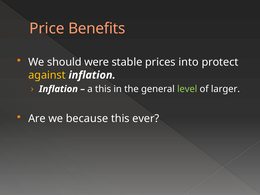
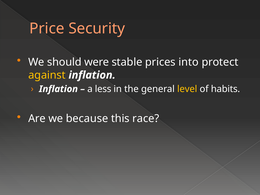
Benefits: Benefits -> Security
a this: this -> less
level colour: light green -> yellow
larger: larger -> habits
ever: ever -> race
